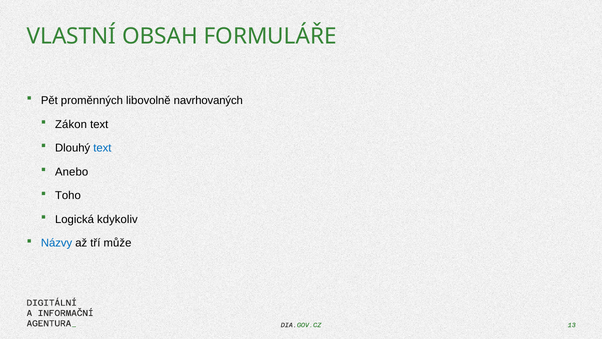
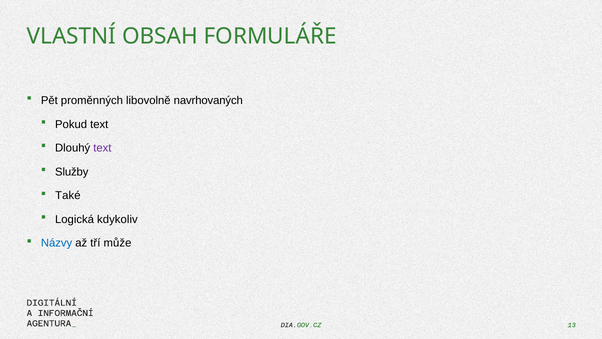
Zákon: Zákon -> Pokud
text at (102, 148) colour: blue -> purple
Anebo: Anebo -> Služby
Toho: Toho -> Také
